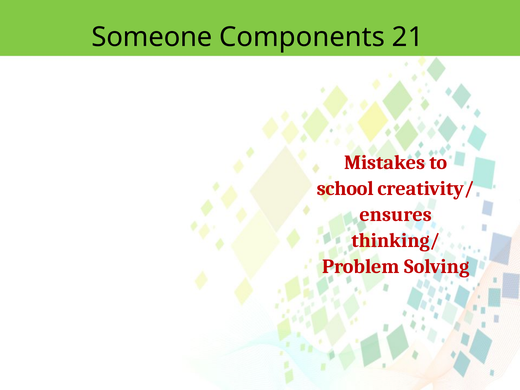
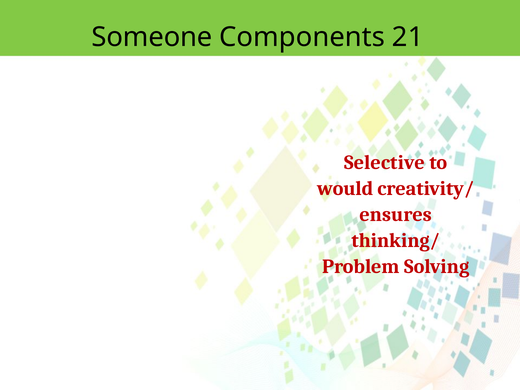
Mistakes: Mistakes -> Selective
school: school -> would
